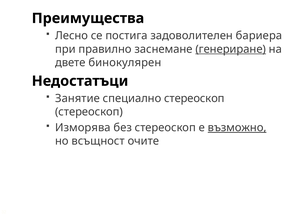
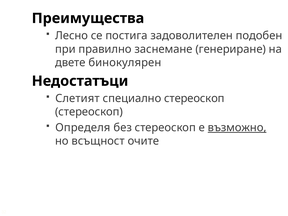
бариера: бариера -> подобен
генериране underline: present -> none
Занятие: Занятие -> Слетият
Изморява: Изморява -> Определя
